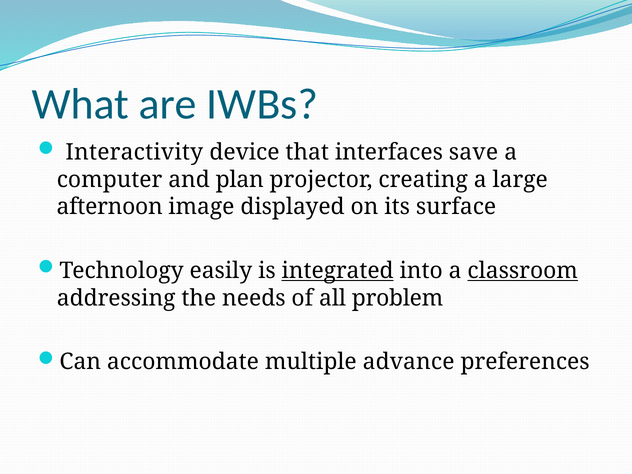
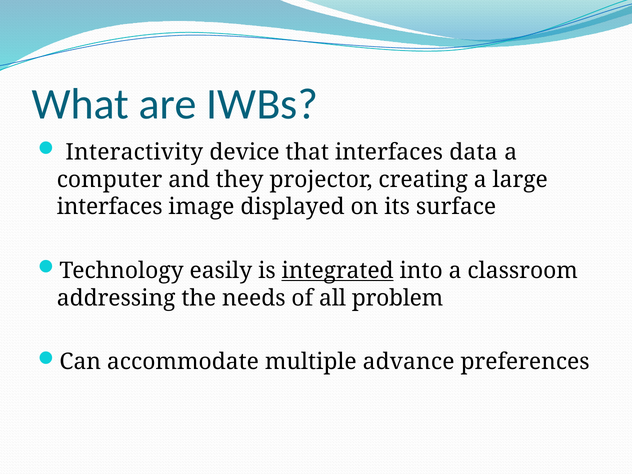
save: save -> data
plan: plan -> they
afternoon at (110, 207): afternoon -> interfaces
classroom underline: present -> none
